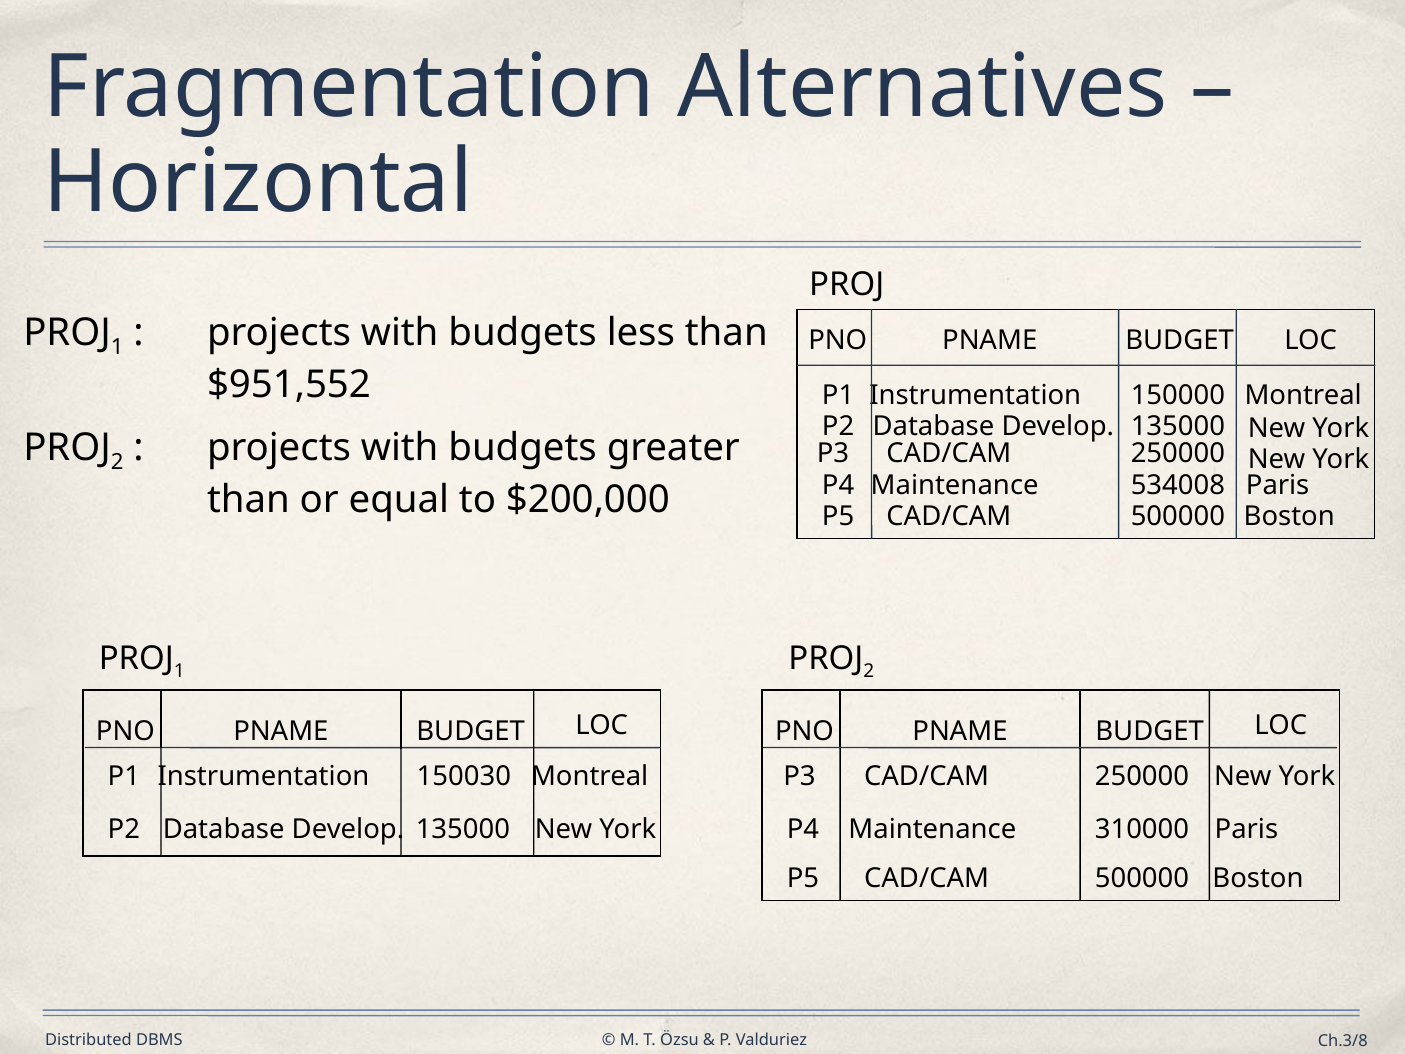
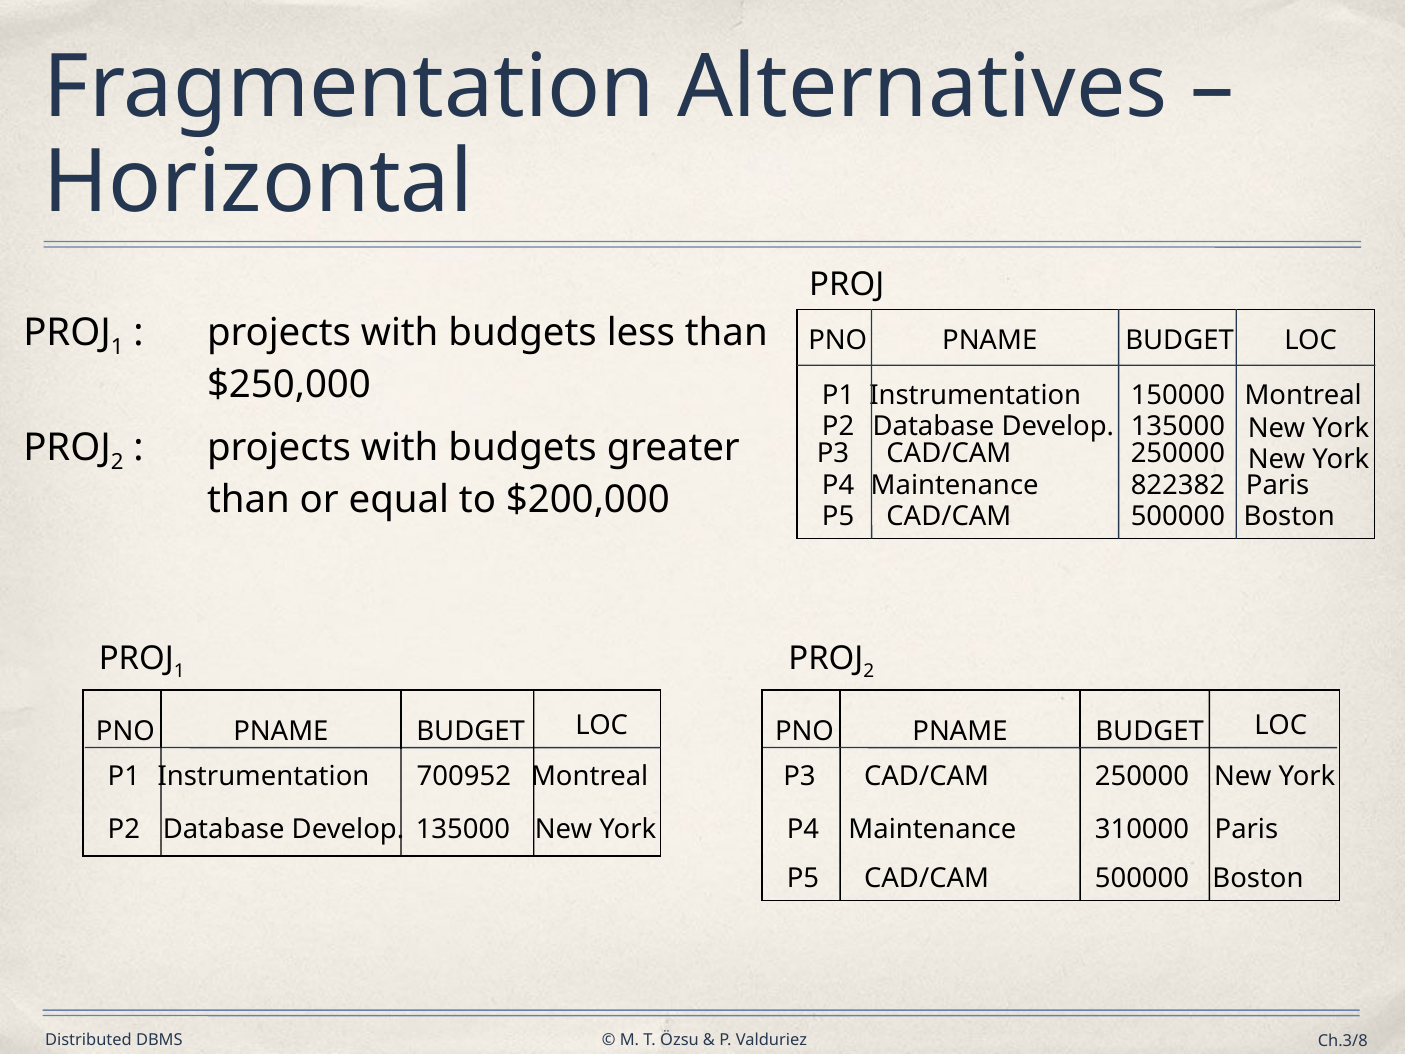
$951,552: $951,552 -> $250,000
534008: 534008 -> 822382
150030: 150030 -> 700952
